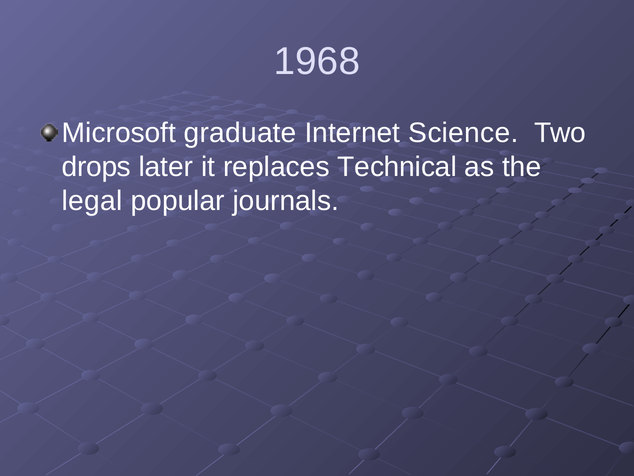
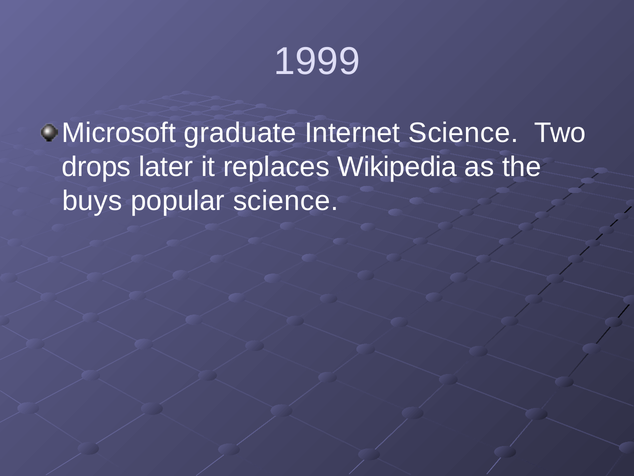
1968: 1968 -> 1999
Technical: Technical -> Wikipedia
legal: legal -> buys
popular journals: journals -> science
